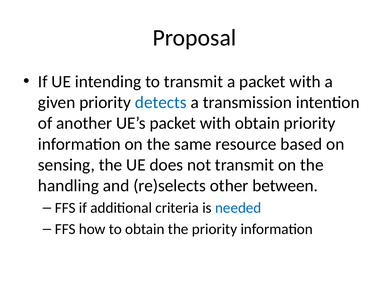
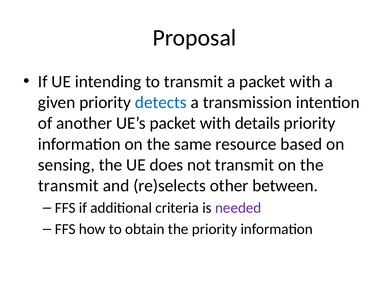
with obtain: obtain -> details
handling at (68, 185): handling -> transmit
needed colour: blue -> purple
